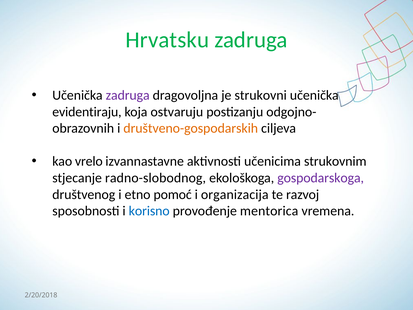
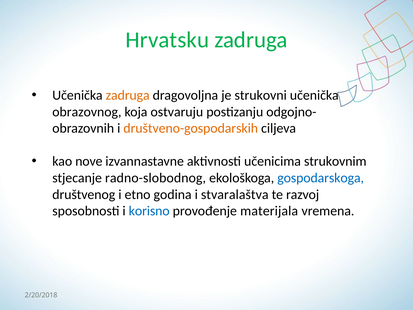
zadruga at (128, 95) colour: purple -> orange
evidentiraju: evidentiraju -> obrazovnog
vrelo: vrelo -> nove
gospodarskoga colour: purple -> blue
pomoć: pomoć -> godina
organizacija: organizacija -> stvaralaštva
mentorica: mentorica -> materijala
